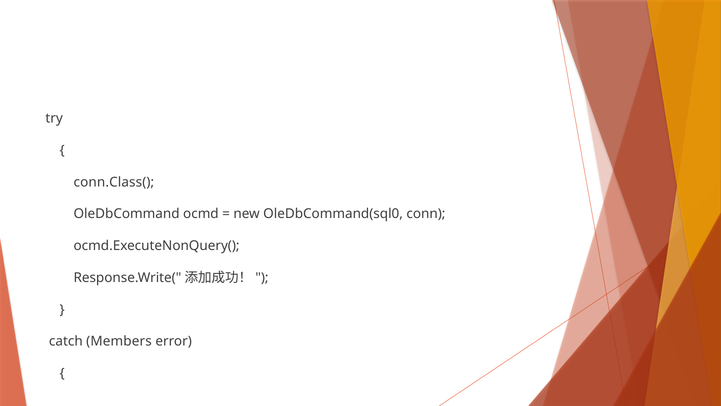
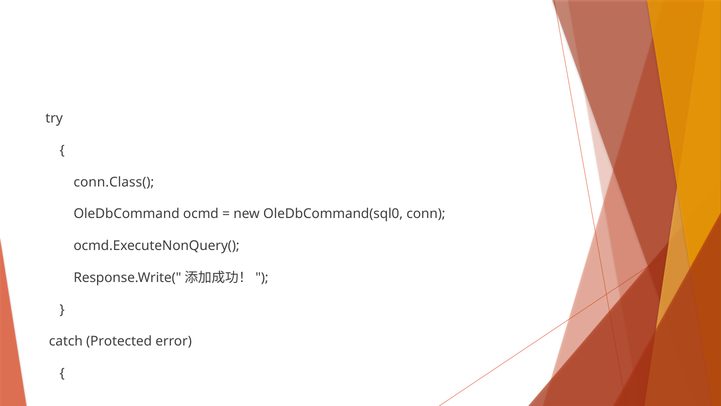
Members: Members -> Protected
